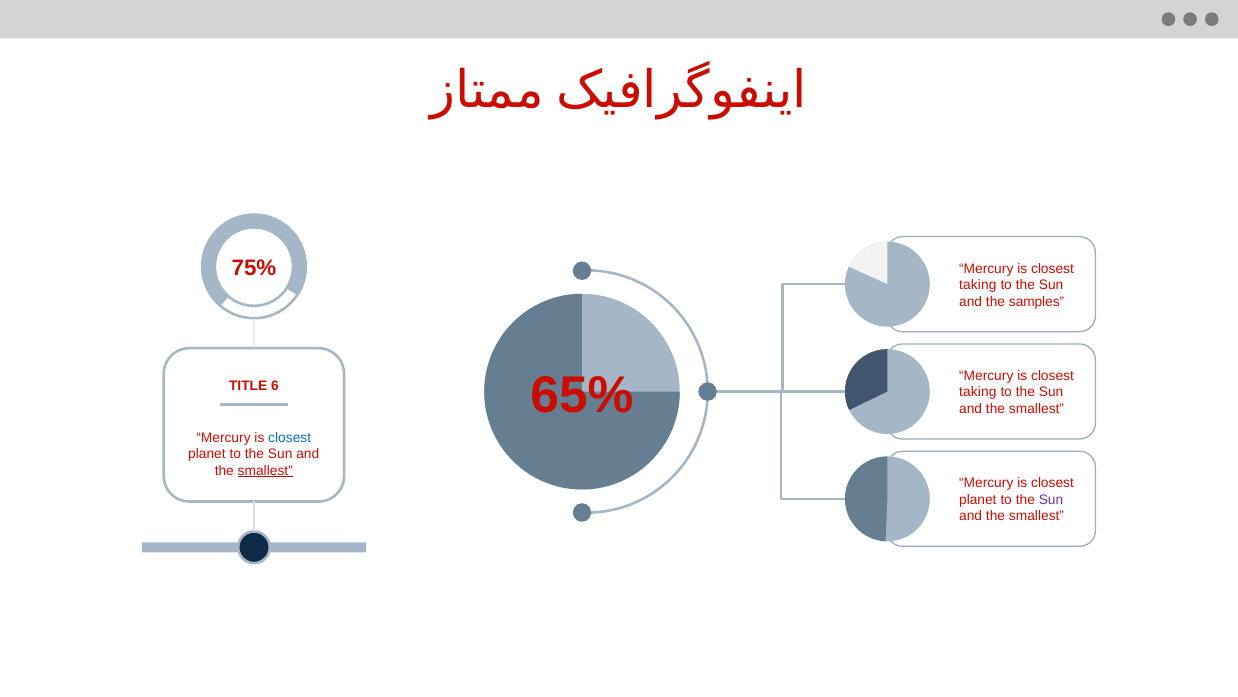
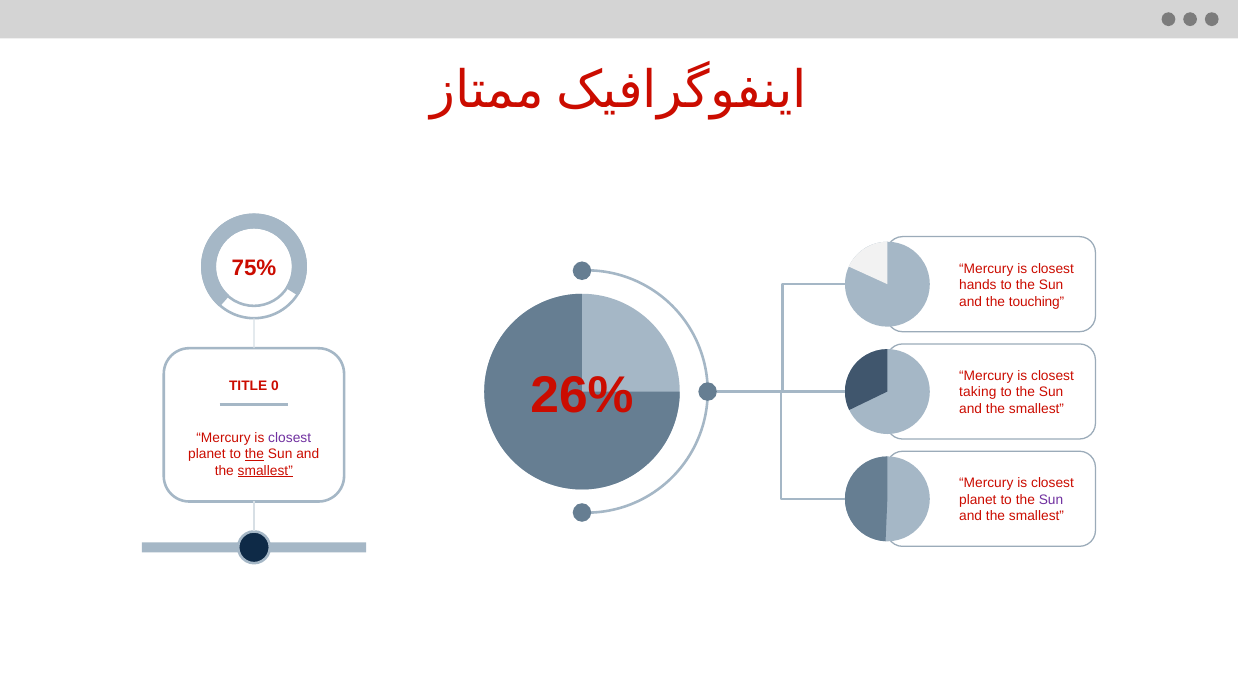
taking at (978, 285): taking -> hands
samples: samples -> touching
65%: 65% -> 26%
6: 6 -> 0
closest at (290, 437) colour: blue -> purple
the at (254, 454) underline: none -> present
